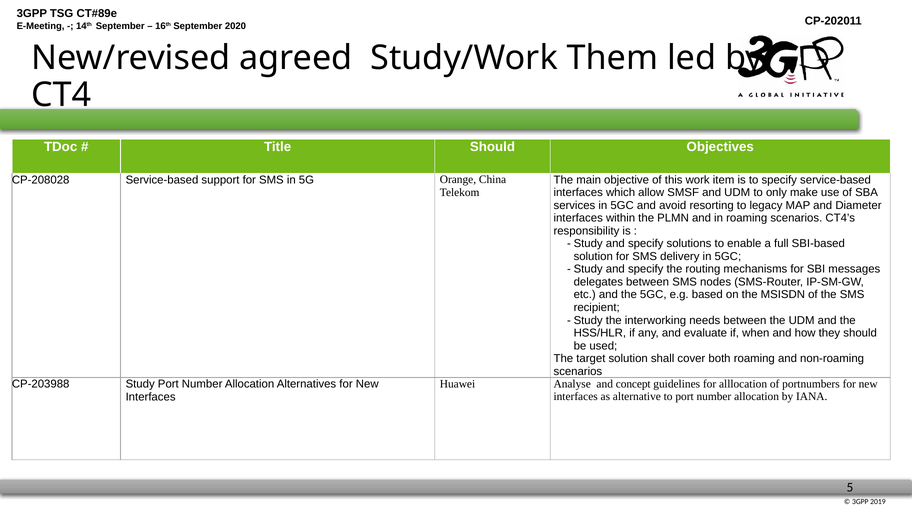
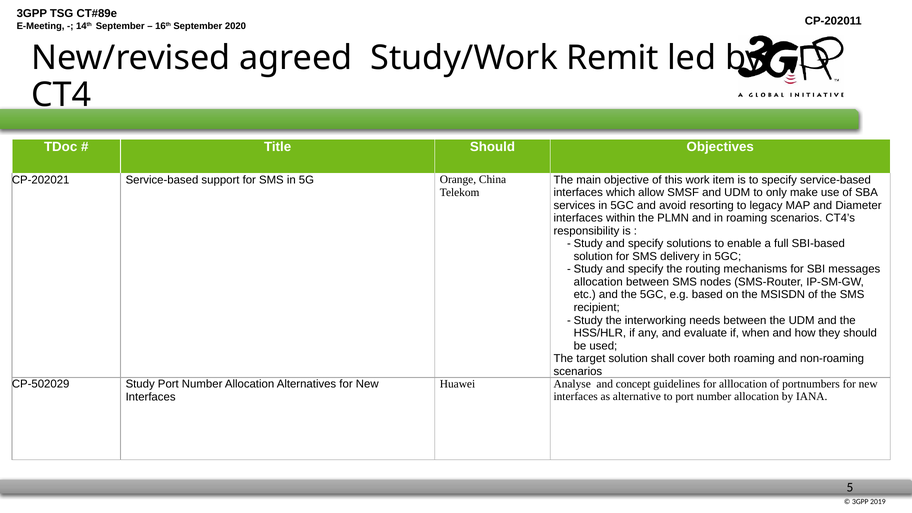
Them: Them -> Remit
CP-208028: CP-208028 -> CP-202021
delegates at (598, 282): delegates -> allocation
CP-203988: CP-203988 -> CP-502029
